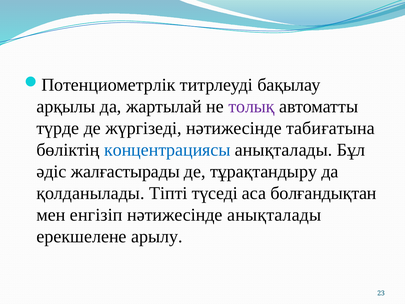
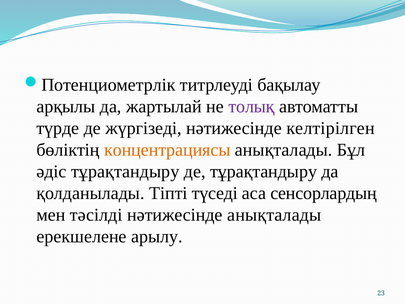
табиғатына: табиғатына -> келтірілген
концентрациясы colour: blue -> orange
әдіс жалғастырады: жалғастырады -> тұрақтандыру
болғандықтан: болғандықтан -> сенсорлардың
енгізіп: енгізіп -> тәсілді
